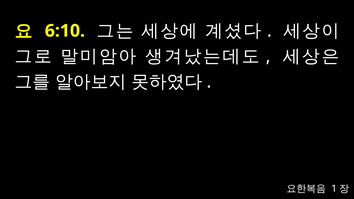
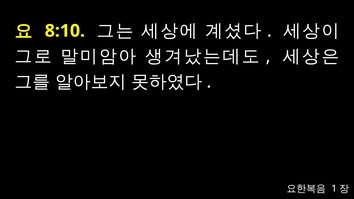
6:10: 6:10 -> 8:10
